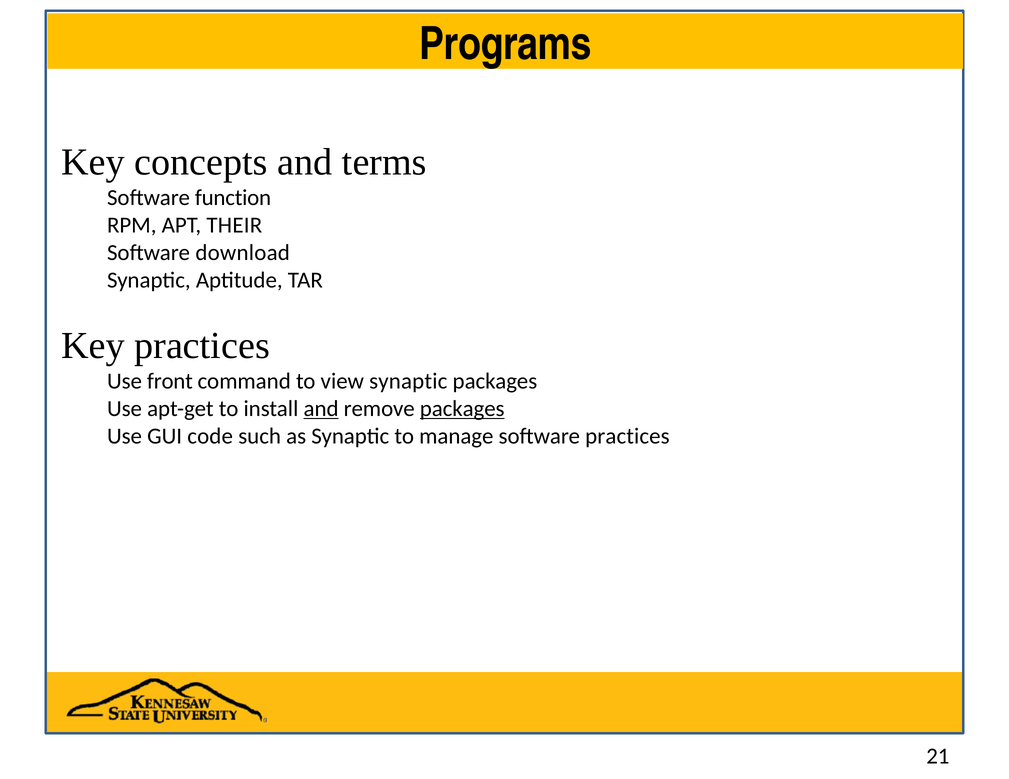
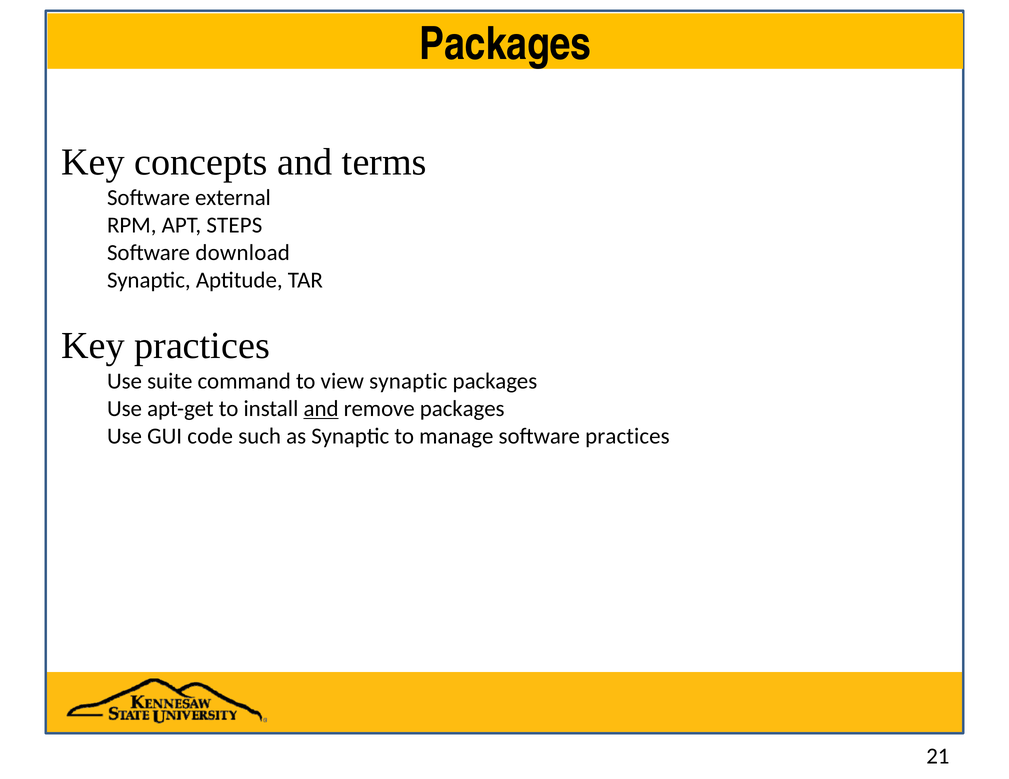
Programs at (506, 44): Programs -> Packages
function: function -> external
THEIR: THEIR -> STEPS
front: front -> suite
packages at (462, 409) underline: present -> none
